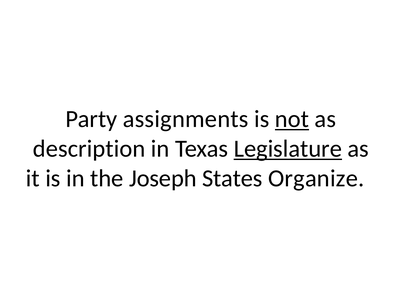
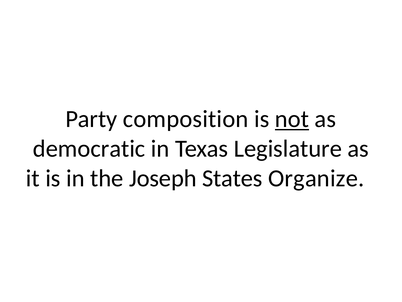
assignments: assignments -> composition
description: description -> democratic
Legislature underline: present -> none
